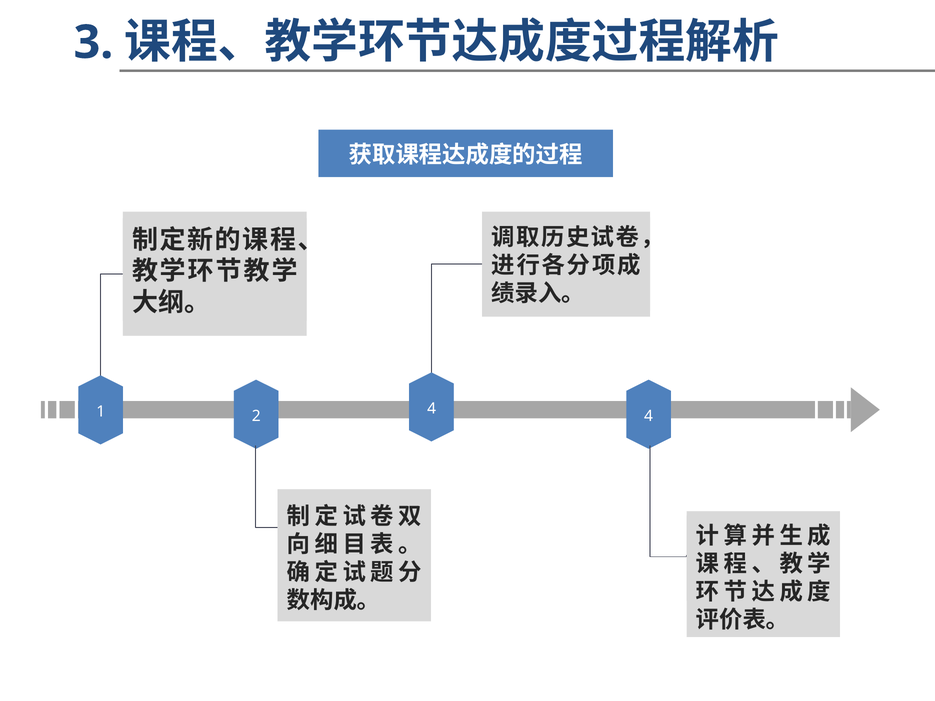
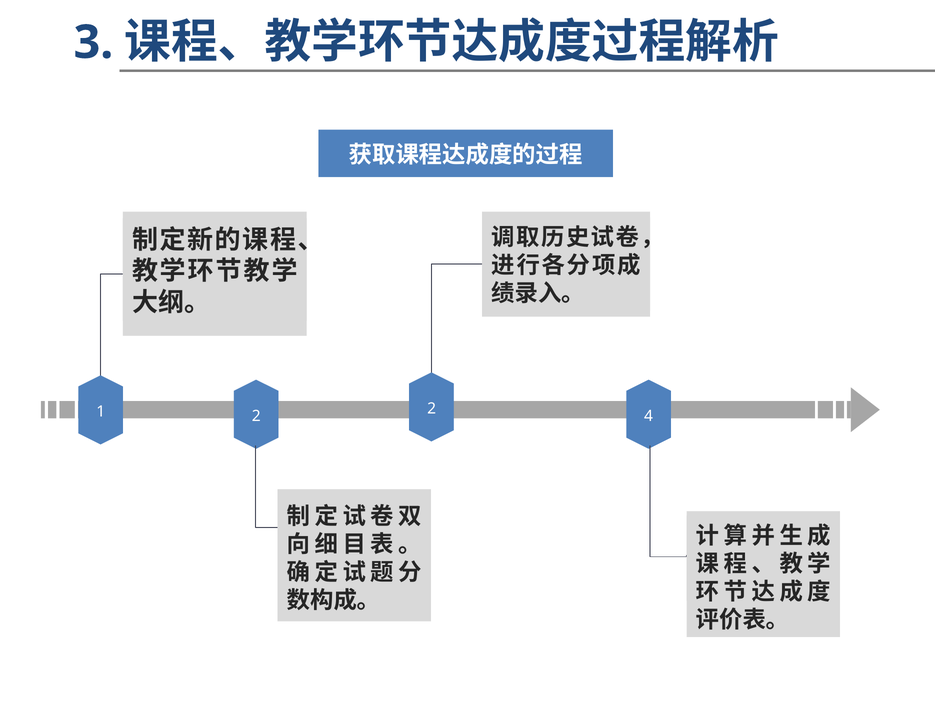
2 4: 4 -> 2
